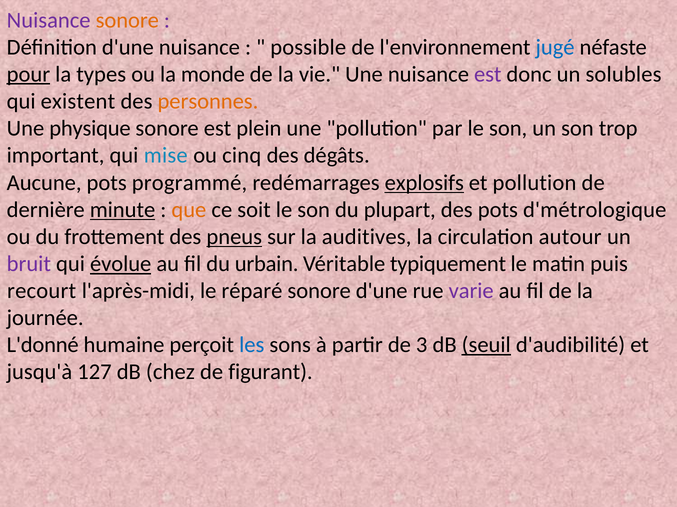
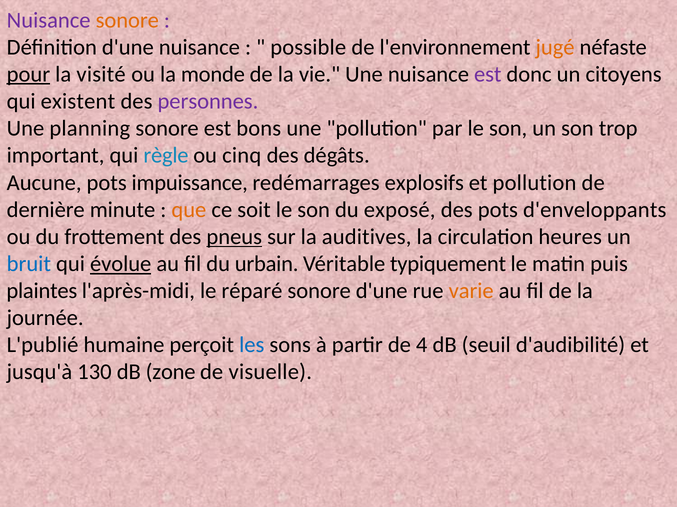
jugé colour: blue -> orange
types: types -> visité
solubles: solubles -> citoyens
personnes colour: orange -> purple
physique: physique -> planning
plein: plein -> bons
mise: mise -> règle
programmé: programmé -> impuissance
explosifs underline: present -> none
minute underline: present -> none
plupart: plupart -> exposé
d'métrologique: d'métrologique -> d'enveloppants
autour: autour -> heures
bruit colour: purple -> blue
recourt: recourt -> plaintes
varie colour: purple -> orange
L'donné: L'donné -> L'publié
3: 3 -> 4
seuil underline: present -> none
127: 127 -> 130
chez: chez -> zone
figurant: figurant -> visuelle
